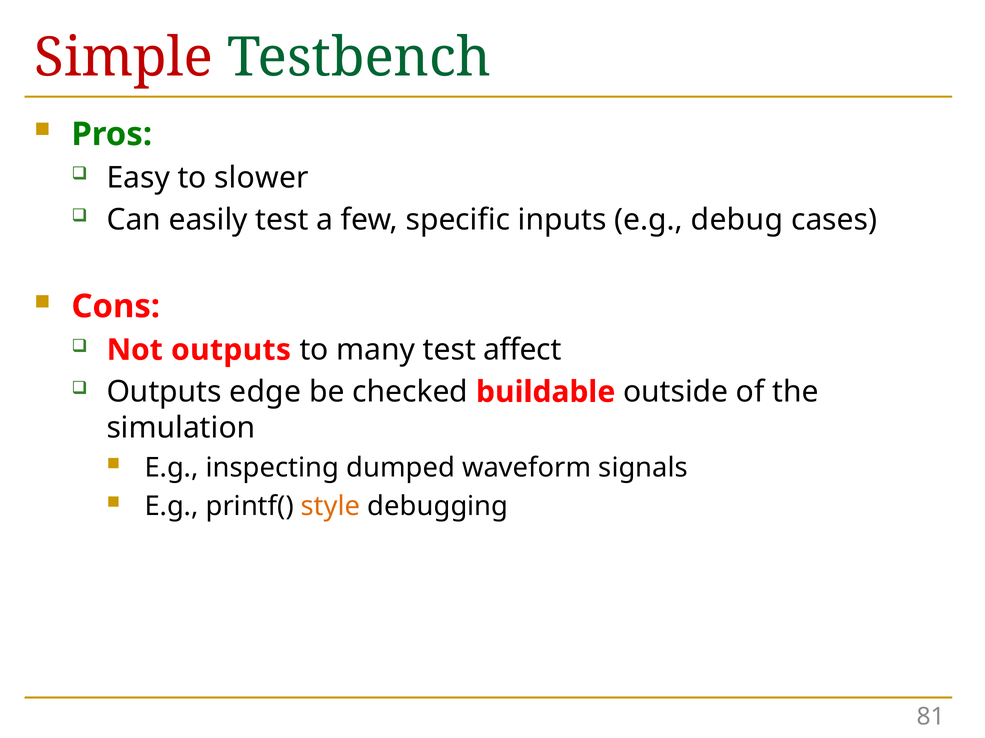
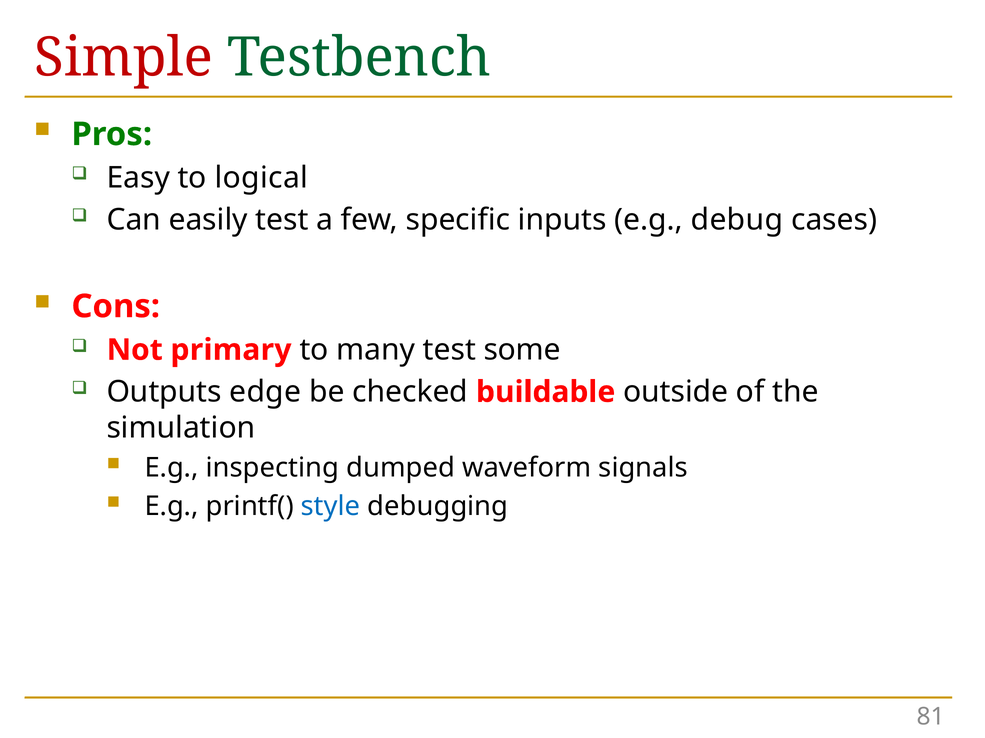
slower: slower -> logical
Not outputs: outputs -> primary
affect: affect -> some
style colour: orange -> blue
